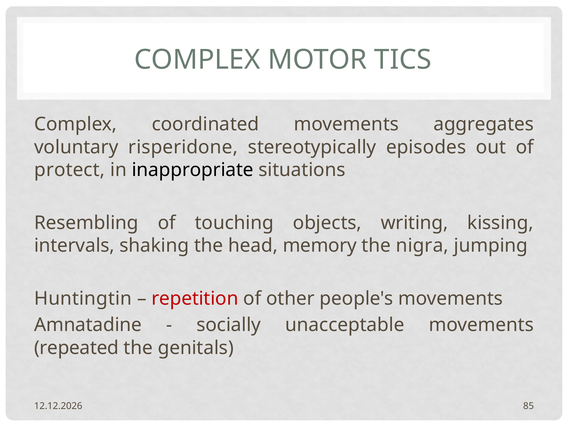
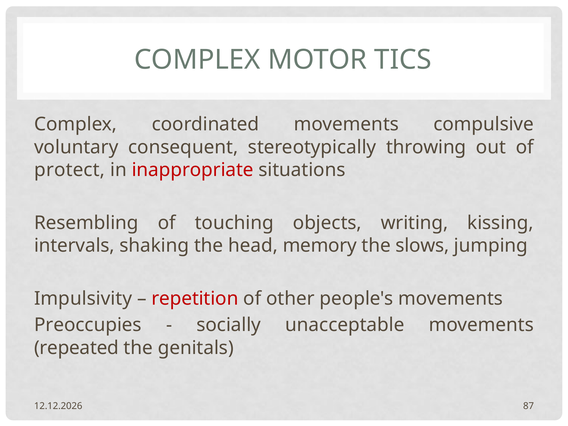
aggregates: aggregates -> compulsive
risperidone: risperidone -> consequent
episodes: episodes -> throwing
inappropriate colour: black -> red
nigra: nigra -> slows
Huntingtin: Huntingtin -> Impulsivity
Amnatadine: Amnatadine -> Preoccupies
85: 85 -> 87
